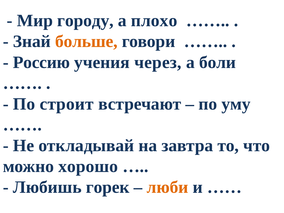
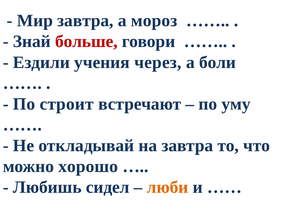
Мир городу: городу -> завтра
плохо: плохо -> мороз
больше colour: orange -> red
Россию: Россию -> Ездили
горек: горек -> сидел
